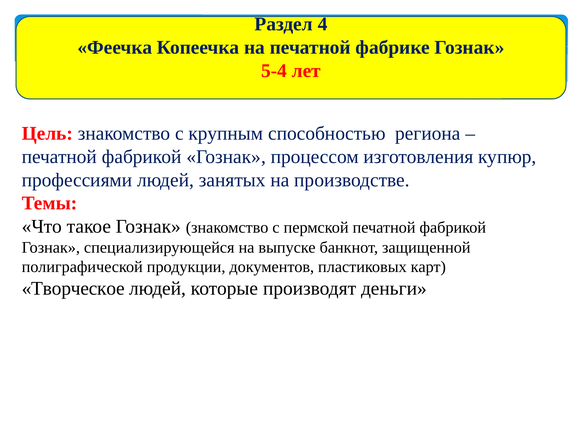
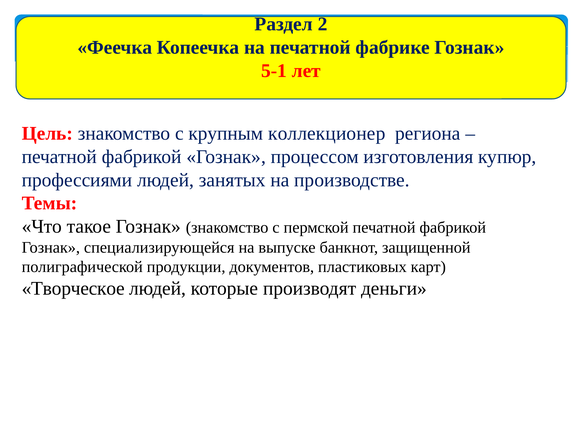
4: 4 -> 2
5-4: 5-4 -> 5-1
способностью: способностью -> коллекционер
